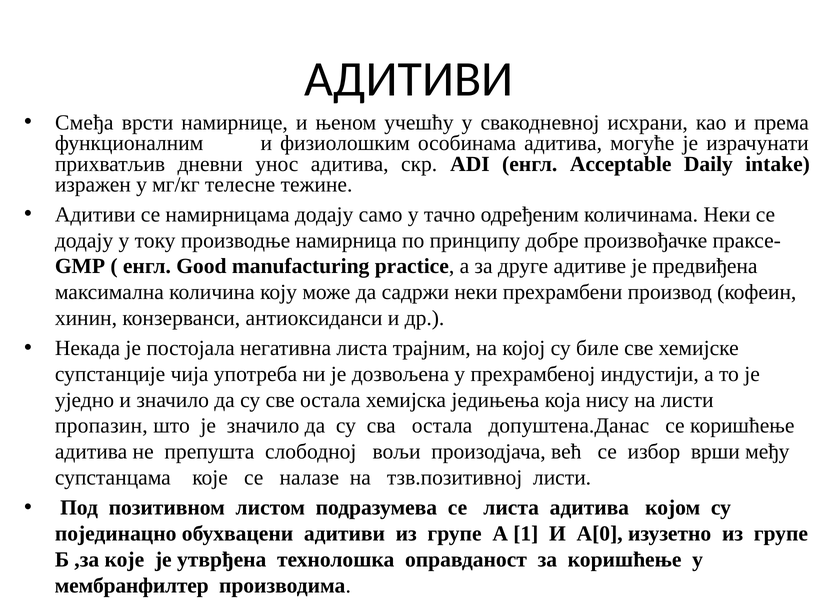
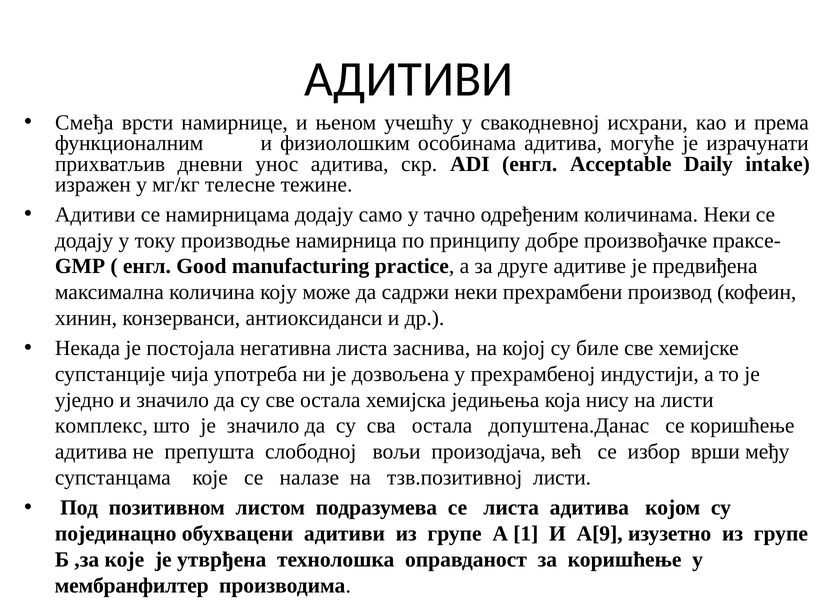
трајним: трајним -> заснива
пропазин: пропазин -> комплекс
А[0: А[0 -> А[9
